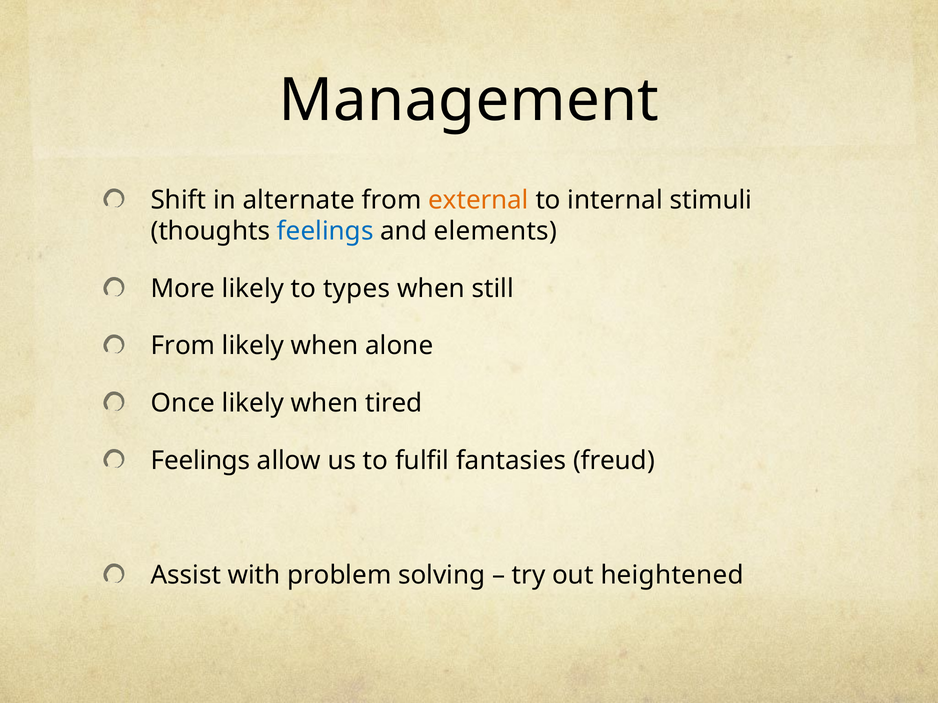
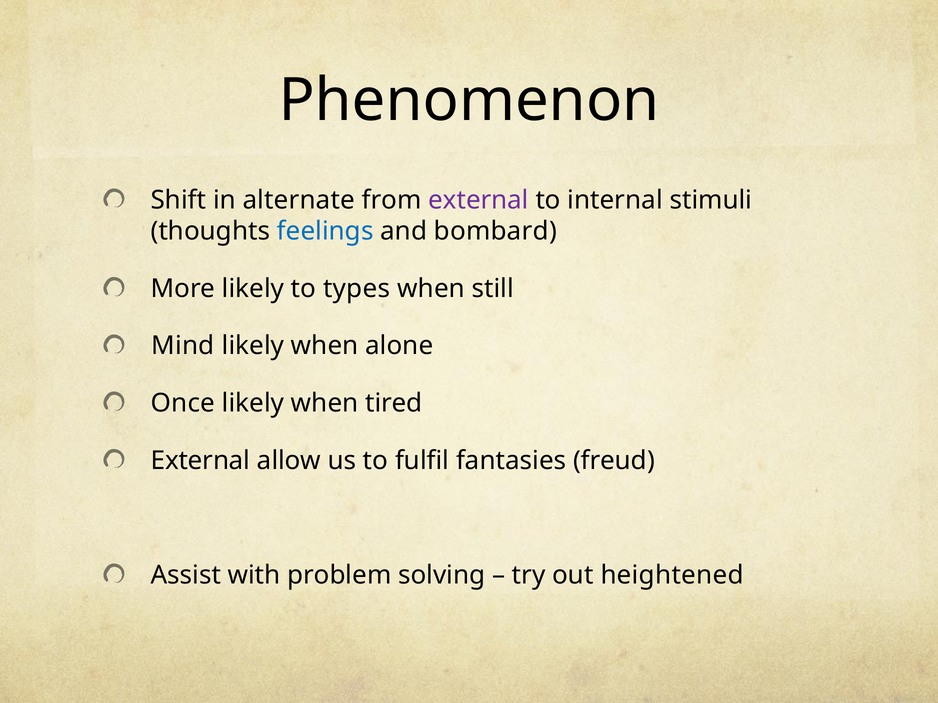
Management: Management -> Phenomenon
external at (478, 200) colour: orange -> purple
elements: elements -> bombard
From at (183, 346): From -> Mind
Feelings at (200, 461): Feelings -> External
